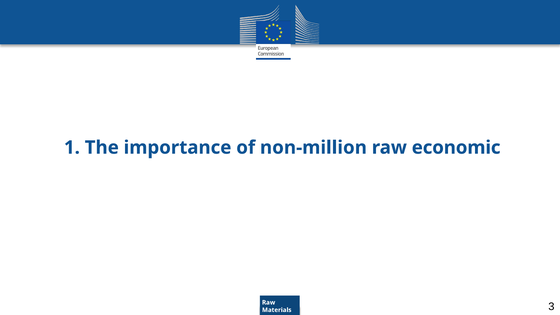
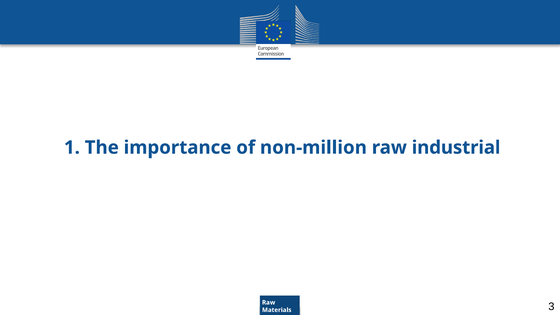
economic: economic -> industrial
